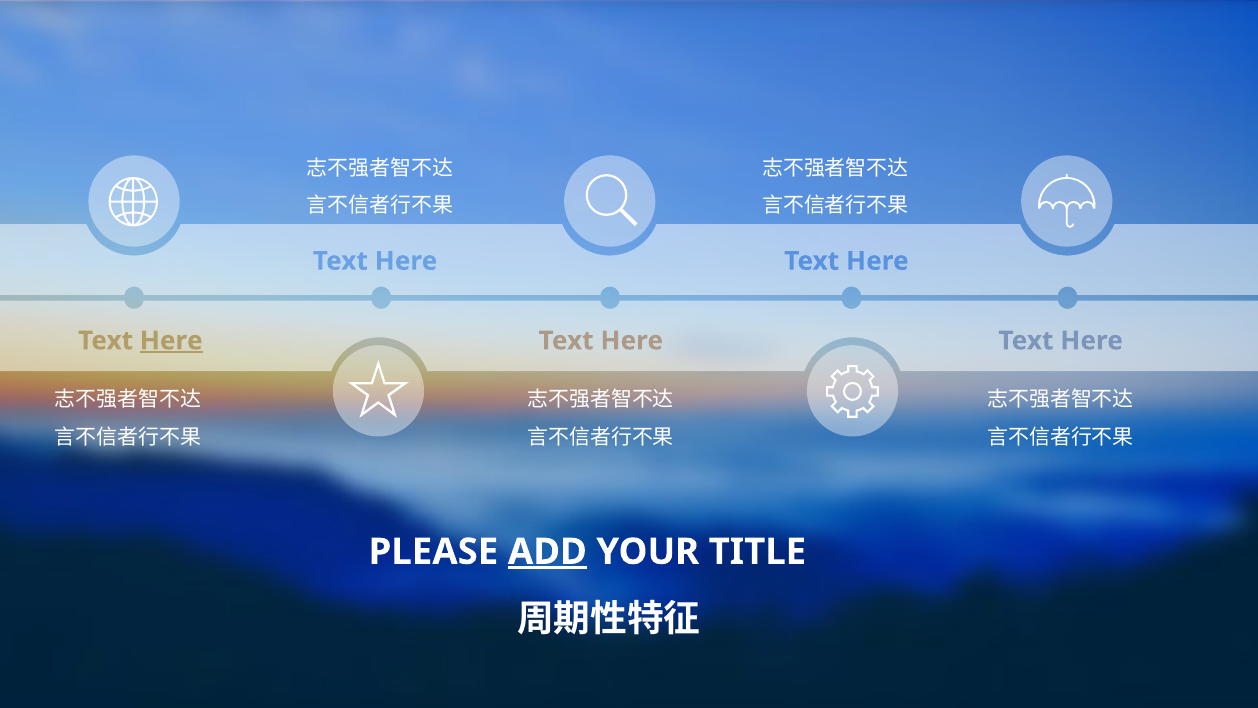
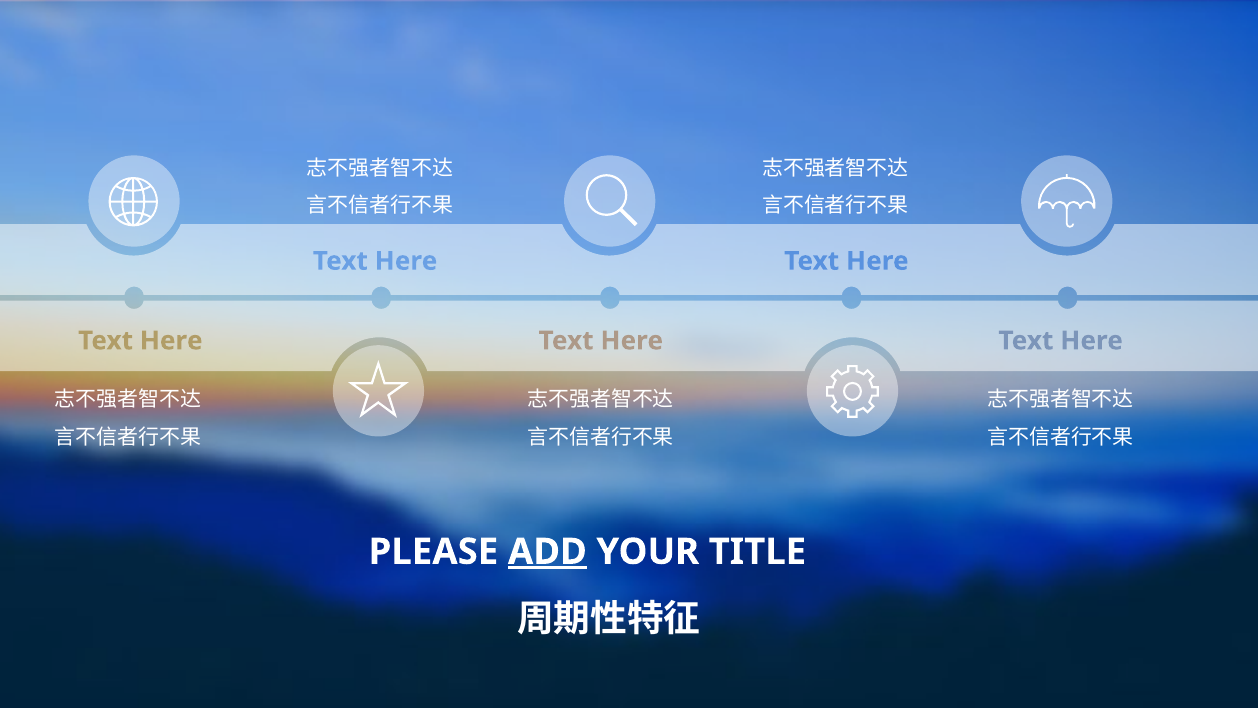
Here at (171, 341) underline: present -> none
